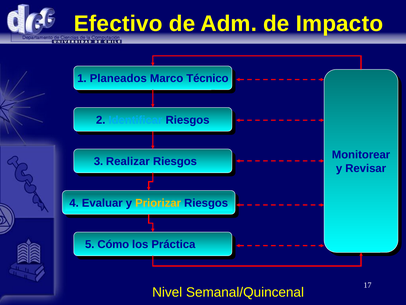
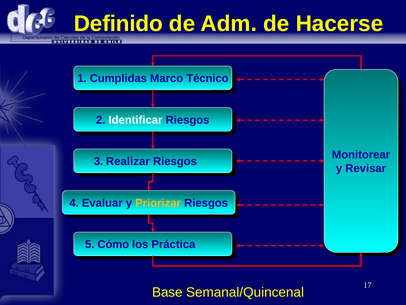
Efectivo: Efectivo -> Definido
Impacto: Impacto -> Hacerse
Planeados: Planeados -> Cumplidas
Identificar colour: light blue -> white
Nivel: Nivel -> Base
